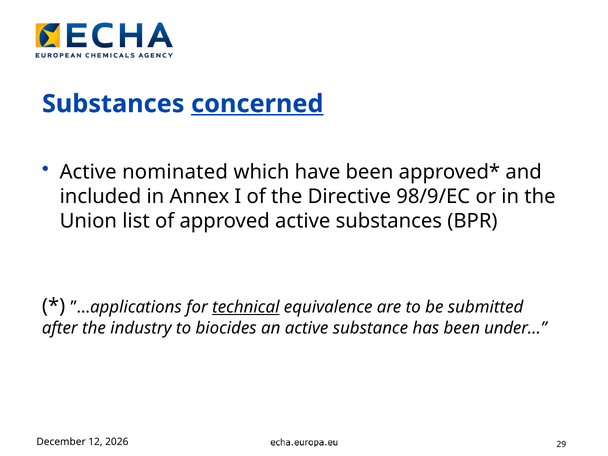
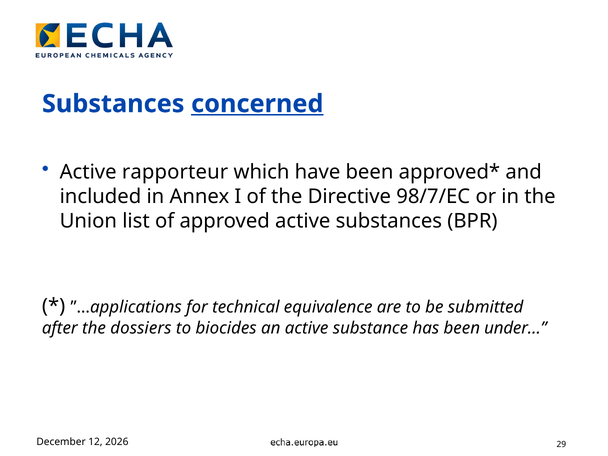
nominated: nominated -> rapporteur
98/9/EC: 98/9/EC -> 98/7/EC
technical underline: present -> none
industry: industry -> dossiers
